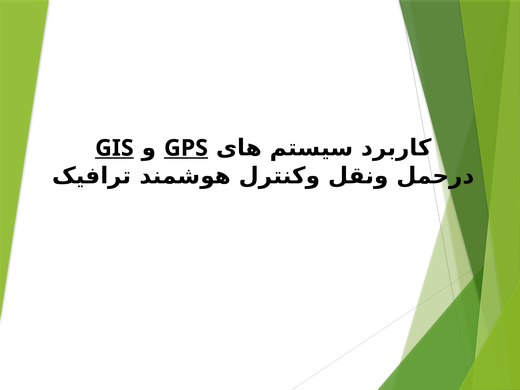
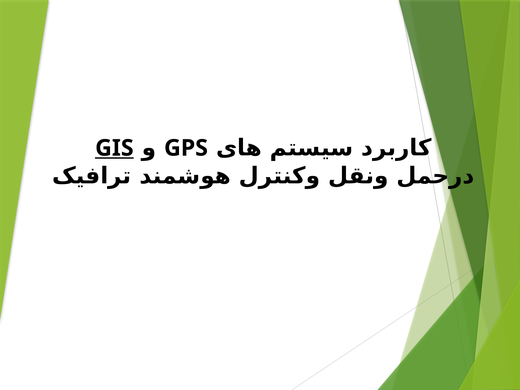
GPS underline: present -> none
